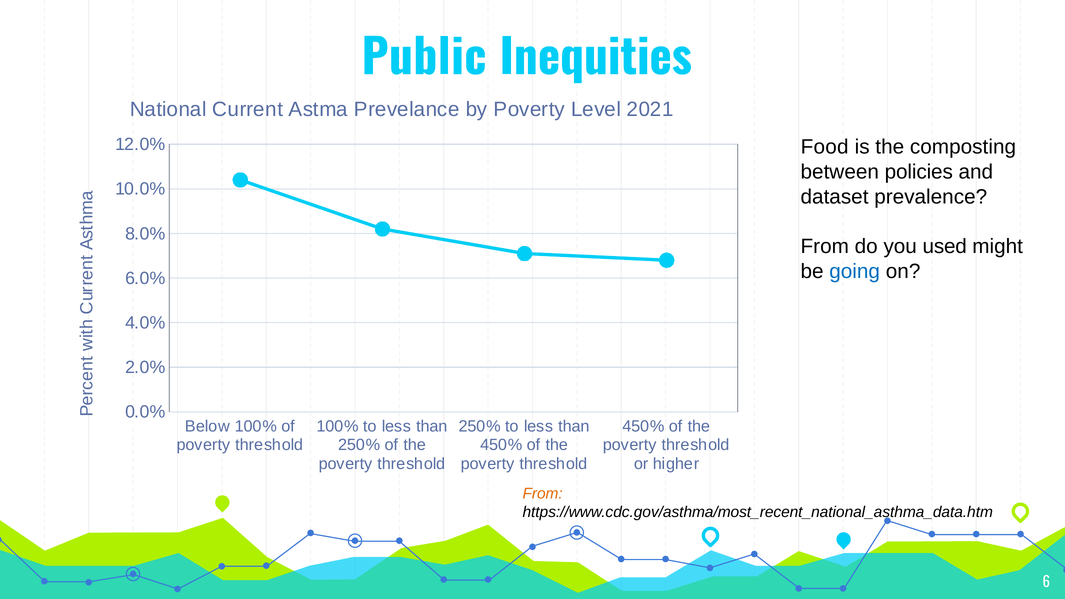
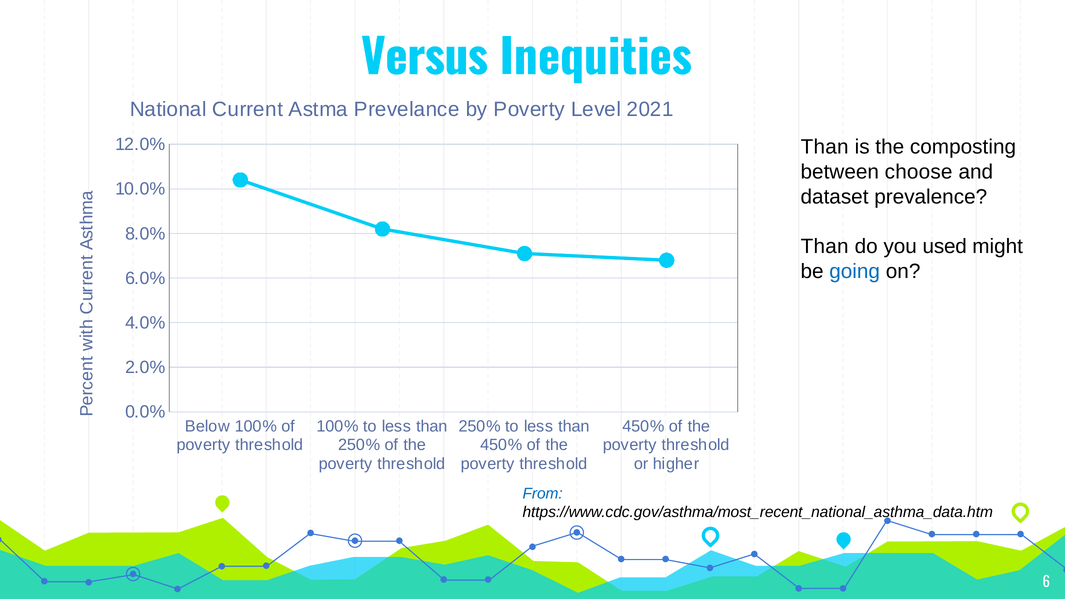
Public: Public -> Versus
Food at (825, 147): Food -> Than
policies: policies -> choose
From at (825, 247): From -> Than
From at (543, 494) colour: orange -> blue
